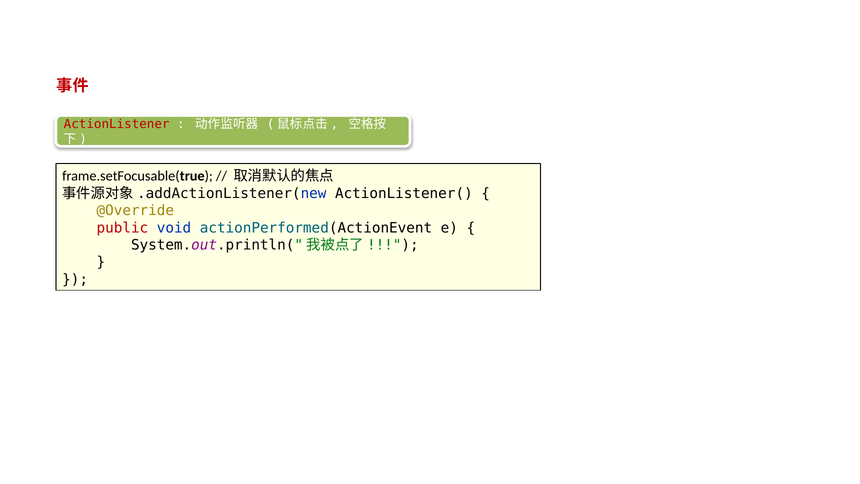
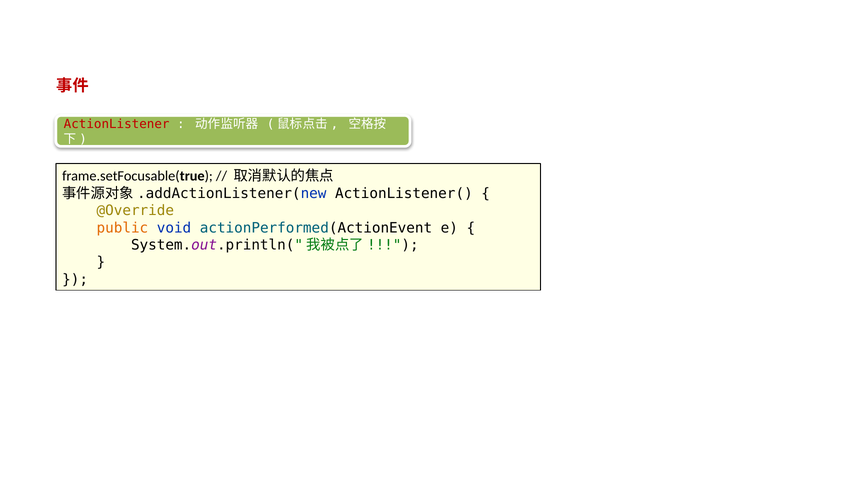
public colour: red -> orange
